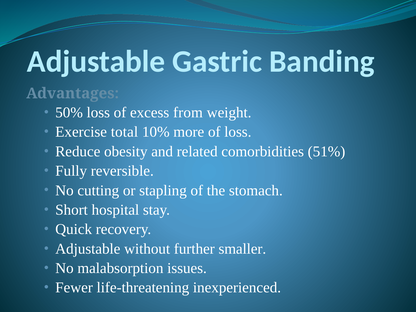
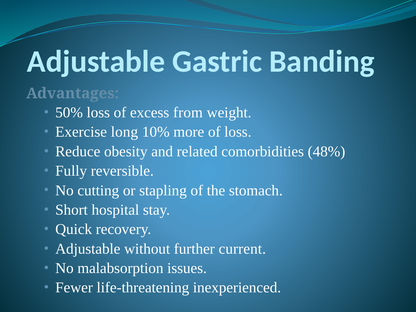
total: total -> long
51%: 51% -> 48%
smaller: smaller -> current
